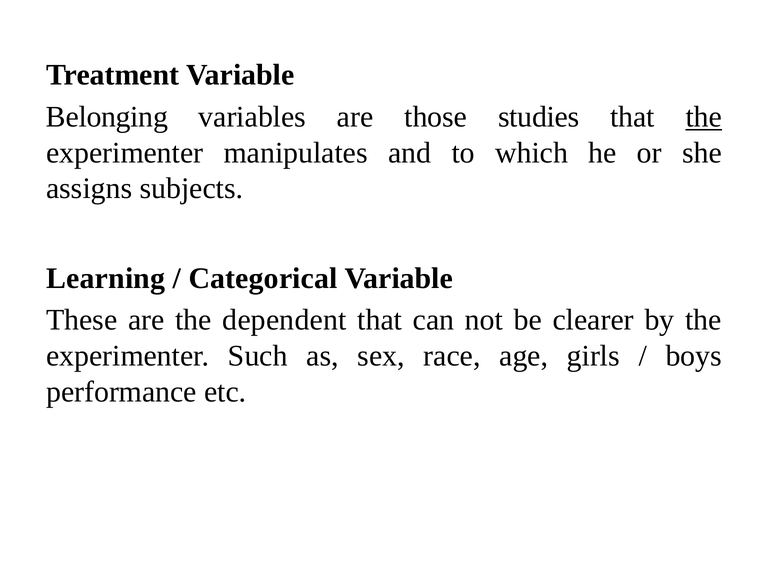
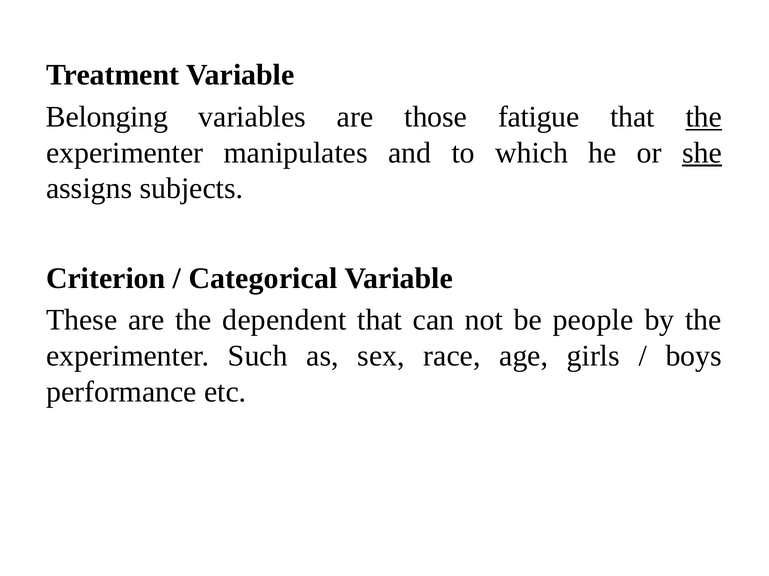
studies: studies -> fatigue
she underline: none -> present
Learning: Learning -> Criterion
clearer: clearer -> people
